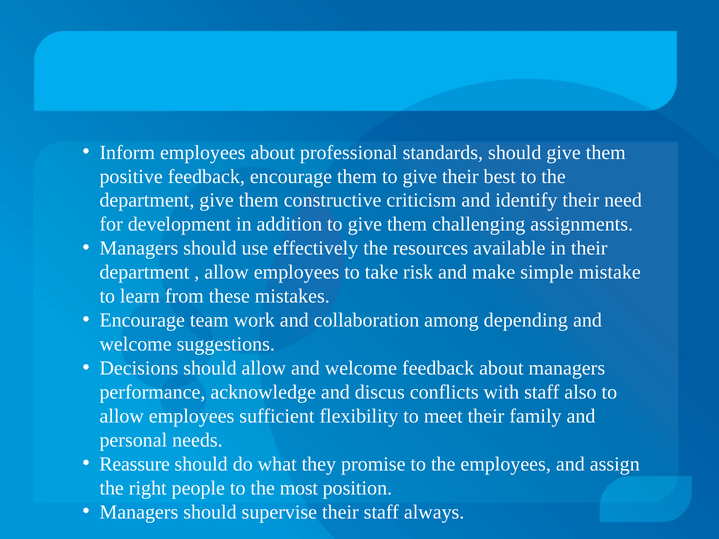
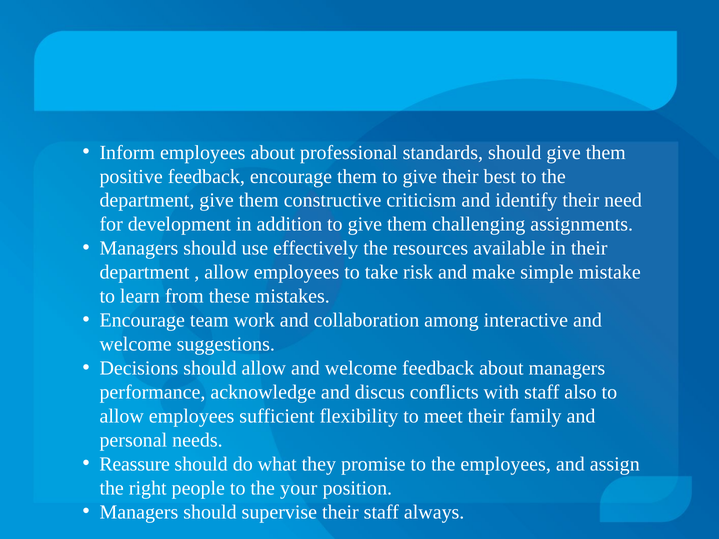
depending: depending -> interactive
most: most -> your
